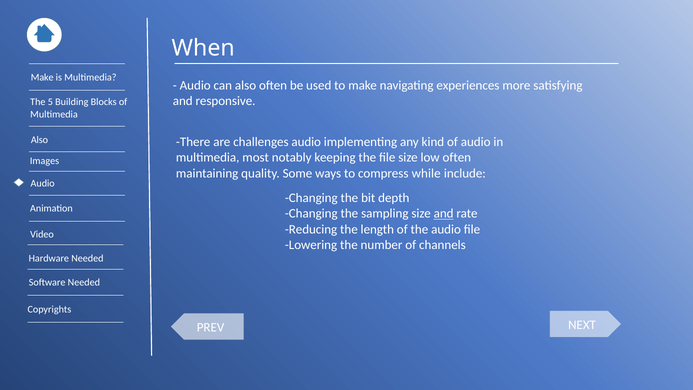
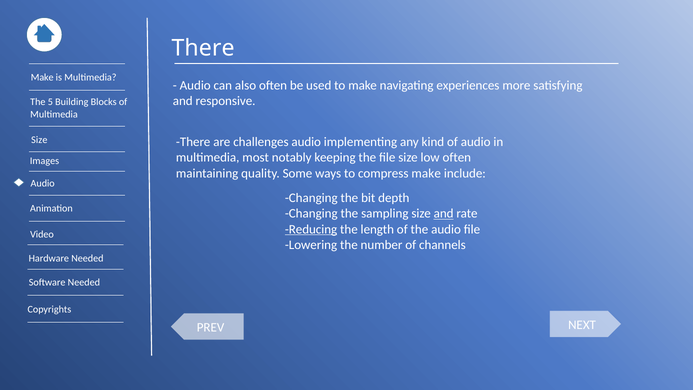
When at (203, 48): When -> There
Also at (39, 140): Also -> Size
compress while: while -> make
Reducing underline: none -> present
